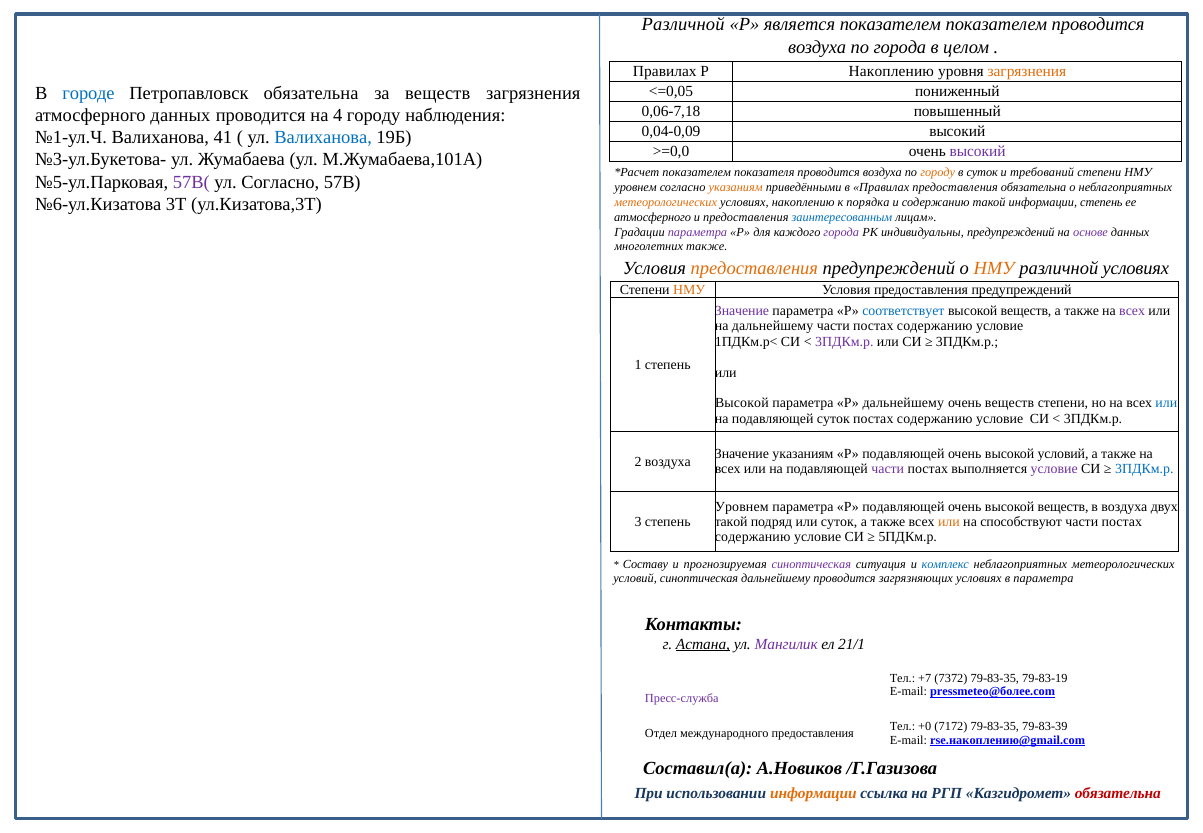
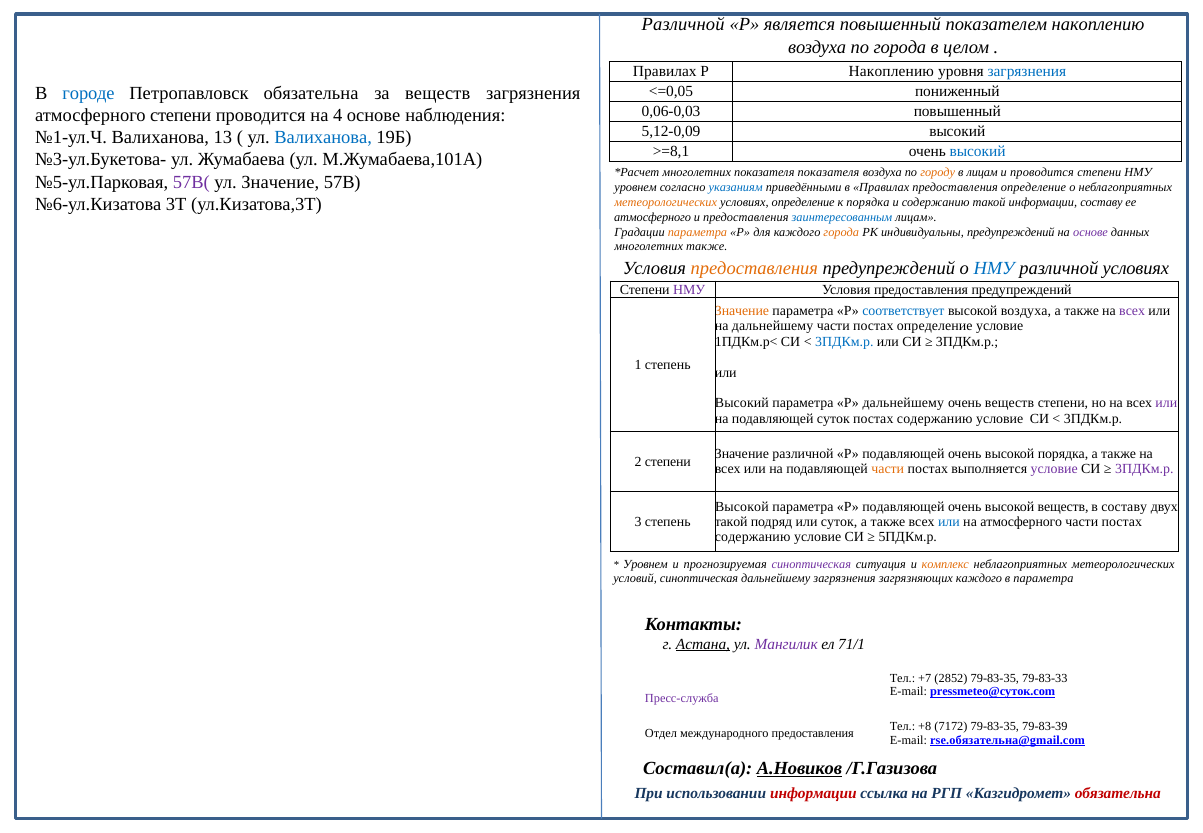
является показателем: показателем -> повышенный
показателем проводится: проводится -> накоплению
загрязнения at (1027, 72) colour: orange -> blue
0,06-7,18: 0,06-7,18 -> 0,06-0,03
атмосферного данных: данных -> степени
4 городу: городу -> основе
0,04-0,09: 0,04-0,09 -> 5,12-0,09
41: 41 -> 13
>=0,0: >=0,0 -> >=8,1
высокий at (978, 151) colour: purple -> blue
показателем at (697, 173): показателем -> многолетних
показателя проводится: проводится -> показателя
в суток: суток -> лицам
и требований: требований -> проводится
ул Согласно: Согласно -> Значение
указаниям at (736, 188) colour: orange -> blue
предоставления обязательна: обязательна -> определение
условиях накоплению: накоплению -> определение
информации степень: степень -> составу
параметра at (697, 232) colour: purple -> orange
города at (841, 232) colour: purple -> orange
НМУ at (994, 268) colour: orange -> blue
НМУ at (689, 289) colour: orange -> purple
Значение at (742, 311) colour: purple -> orange
веществ at (1026, 311): веществ -> воздуха
содержанию at (935, 326): содержанию -> определение
3ПДКм.р at (844, 342) colour: purple -> blue
Высокой at (742, 403): Высокой -> Высокий
или at (1166, 403) colour: blue -> purple
Значение указаниям: указаниям -> различной
высокой условий: условий -> порядка
2 воздуха: воздуха -> степени
части at (888, 469) colour: purple -> orange
3ПДКм.р at (1144, 469) colour: blue -> purple
Уровнем at (742, 506): Уровнем -> Высокой
в воздуха: воздуха -> составу
или at (949, 522) colour: orange -> blue
на способствуют: способствуют -> атмосферного
Составу at (645, 564): Составу -> Уровнем
комплекс colour: blue -> orange
дальнейшему проводится: проводится -> загрязнения
загрязняющих условиях: условиях -> каждого
21/1: 21/1 -> 71/1
7372: 7372 -> 2852
79-83-19: 79-83-19 -> 79-83-33
pressmeteo@более.com: pressmeteo@более.com -> pressmeteo@суток.com
+0: +0 -> +8
rse.накоплению@gmail.com: rse.накоплению@gmail.com -> rse.обязательна@gmail.com
А.Новиков underline: none -> present
информации at (813, 793) colour: orange -> red
